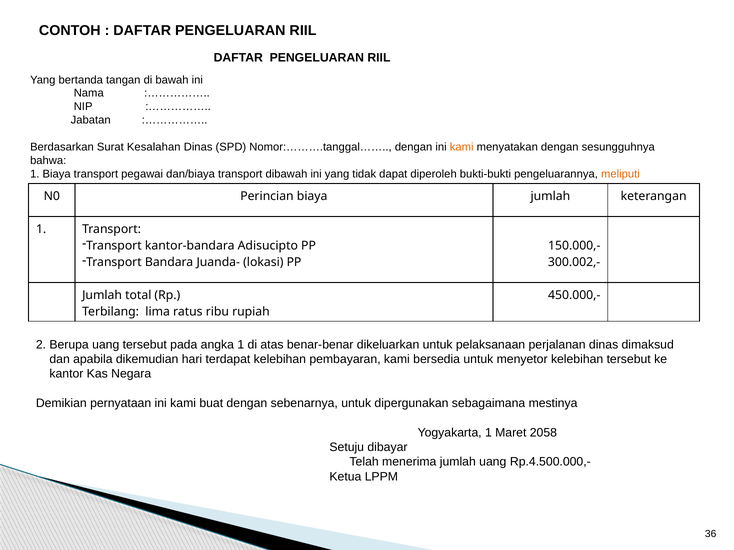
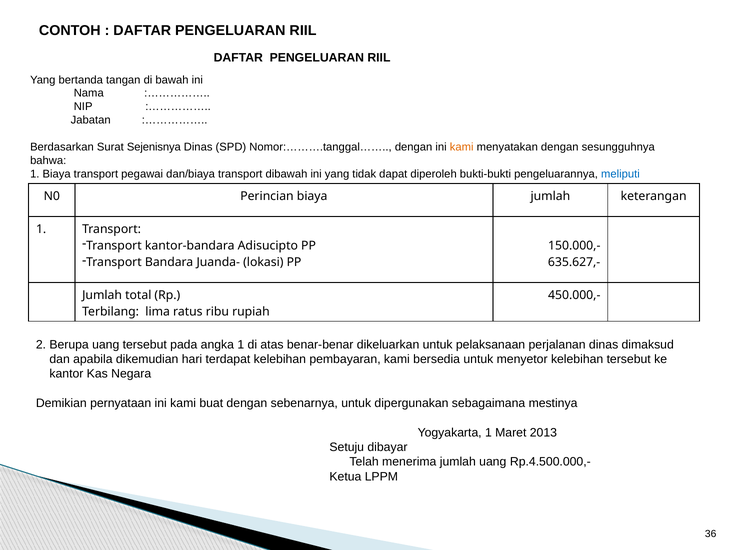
Kesalahan: Kesalahan -> Sejenisnya
meliputi colour: orange -> blue
300.002,-: 300.002,- -> 635.627,-
2058: 2058 -> 2013
